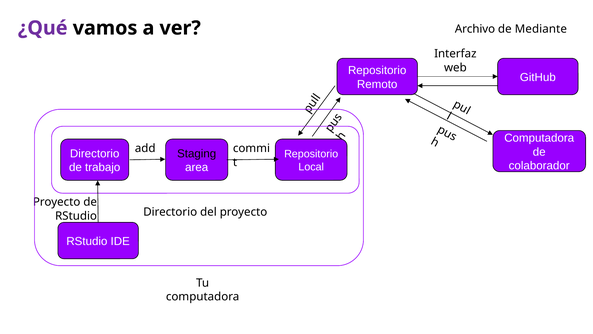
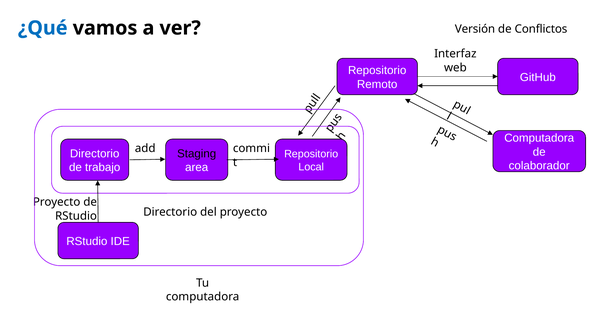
¿Qué colour: purple -> blue
Archivo: Archivo -> Versión
Mediante: Mediante -> Conflictos
